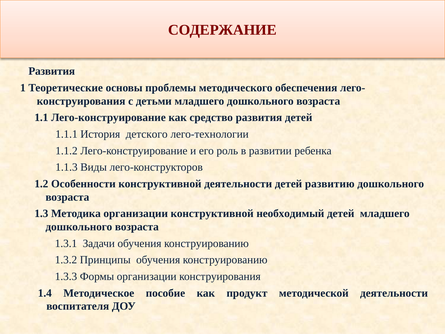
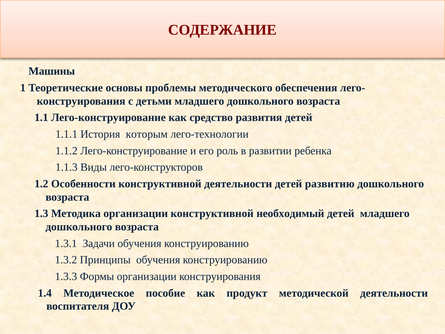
Развития at (52, 71): Развития -> Машины
детского: детского -> которым
